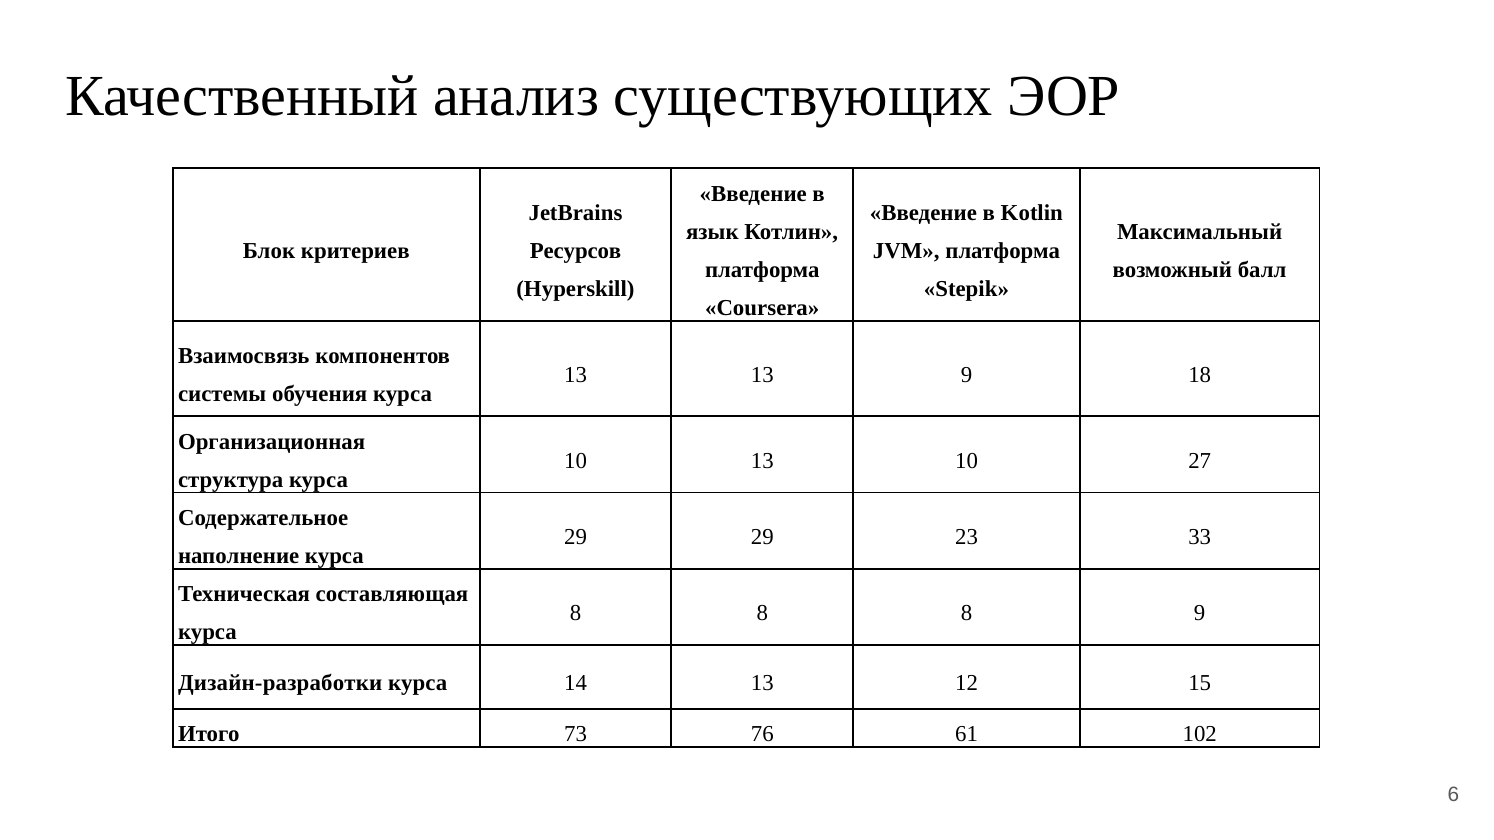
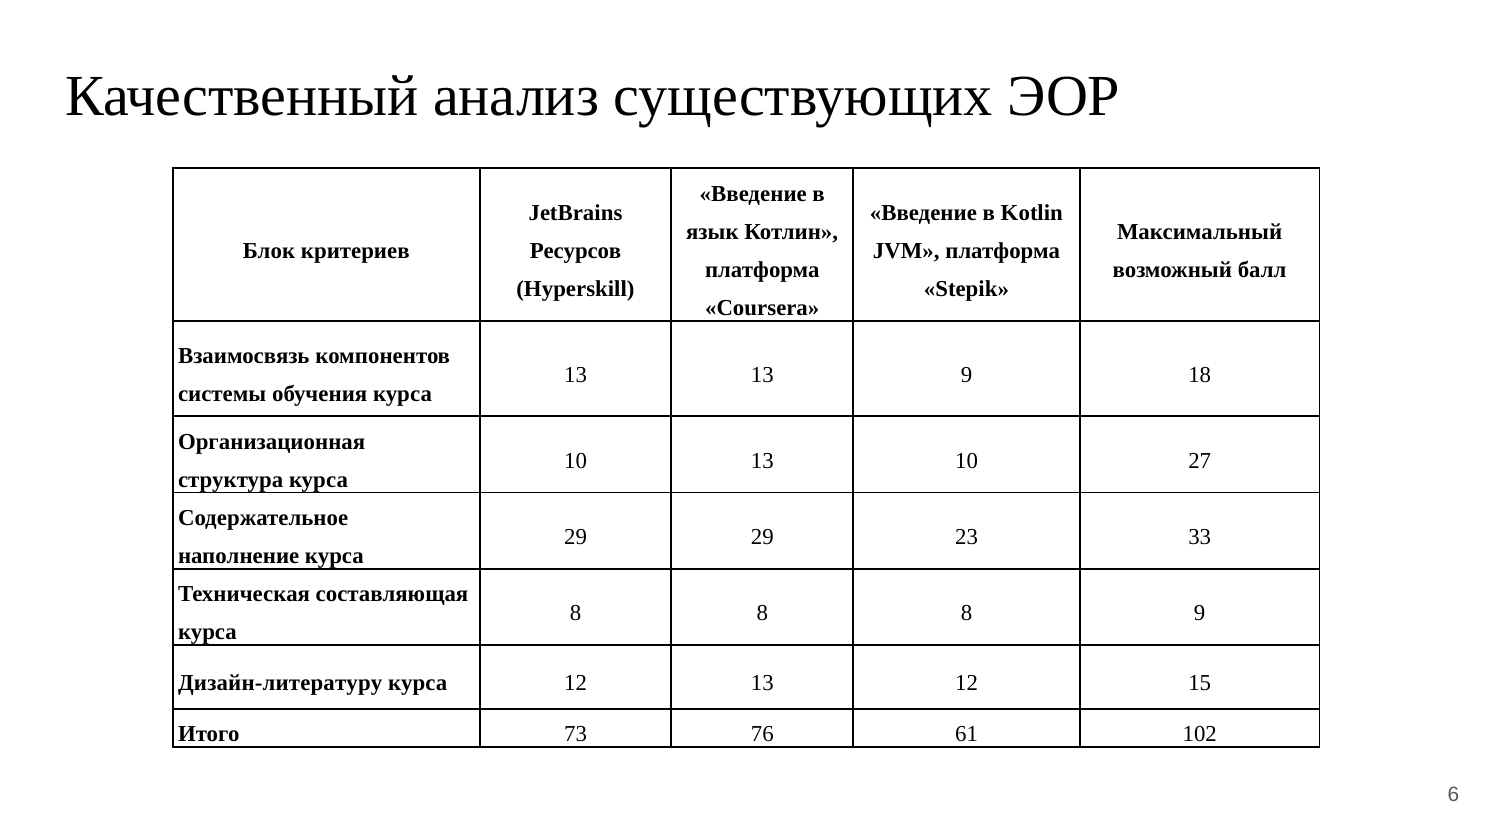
Дизайн-разработки: Дизайн-разработки -> Дизайн-литературу
курса 14: 14 -> 12
